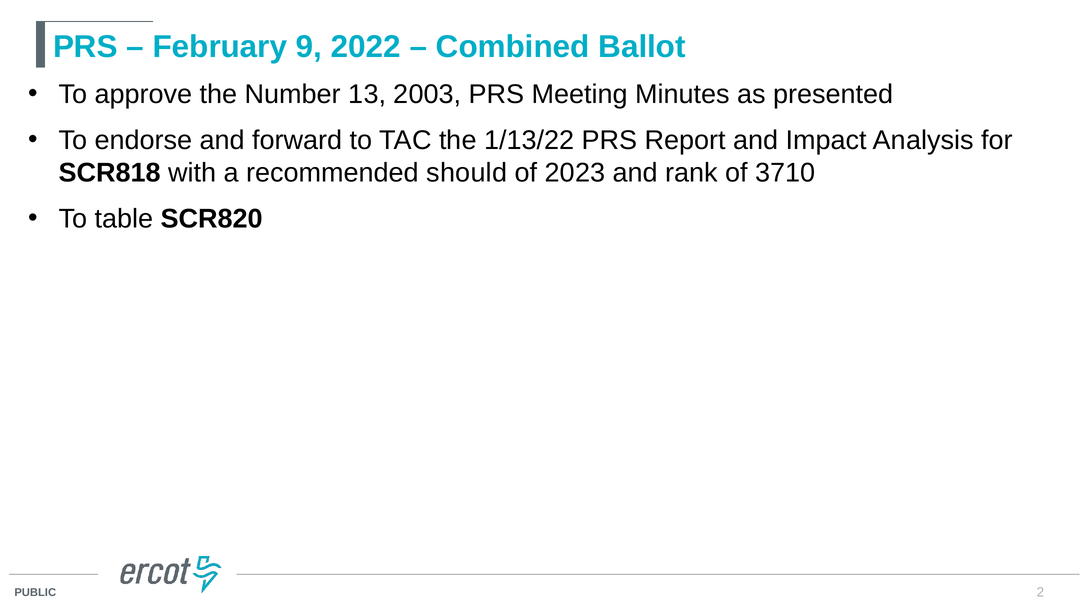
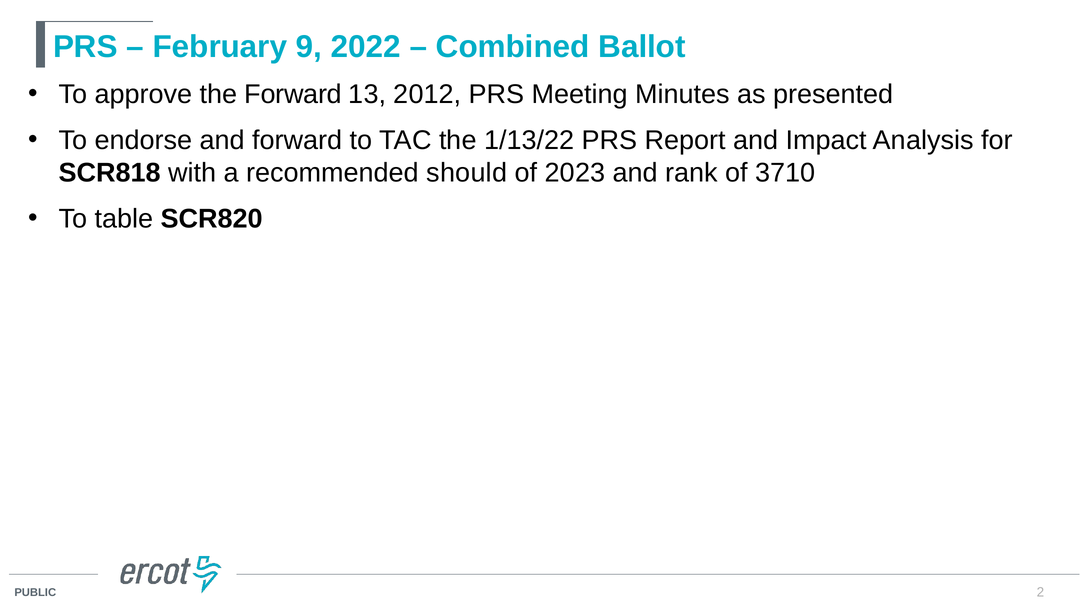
the Number: Number -> Forward
2003: 2003 -> 2012
